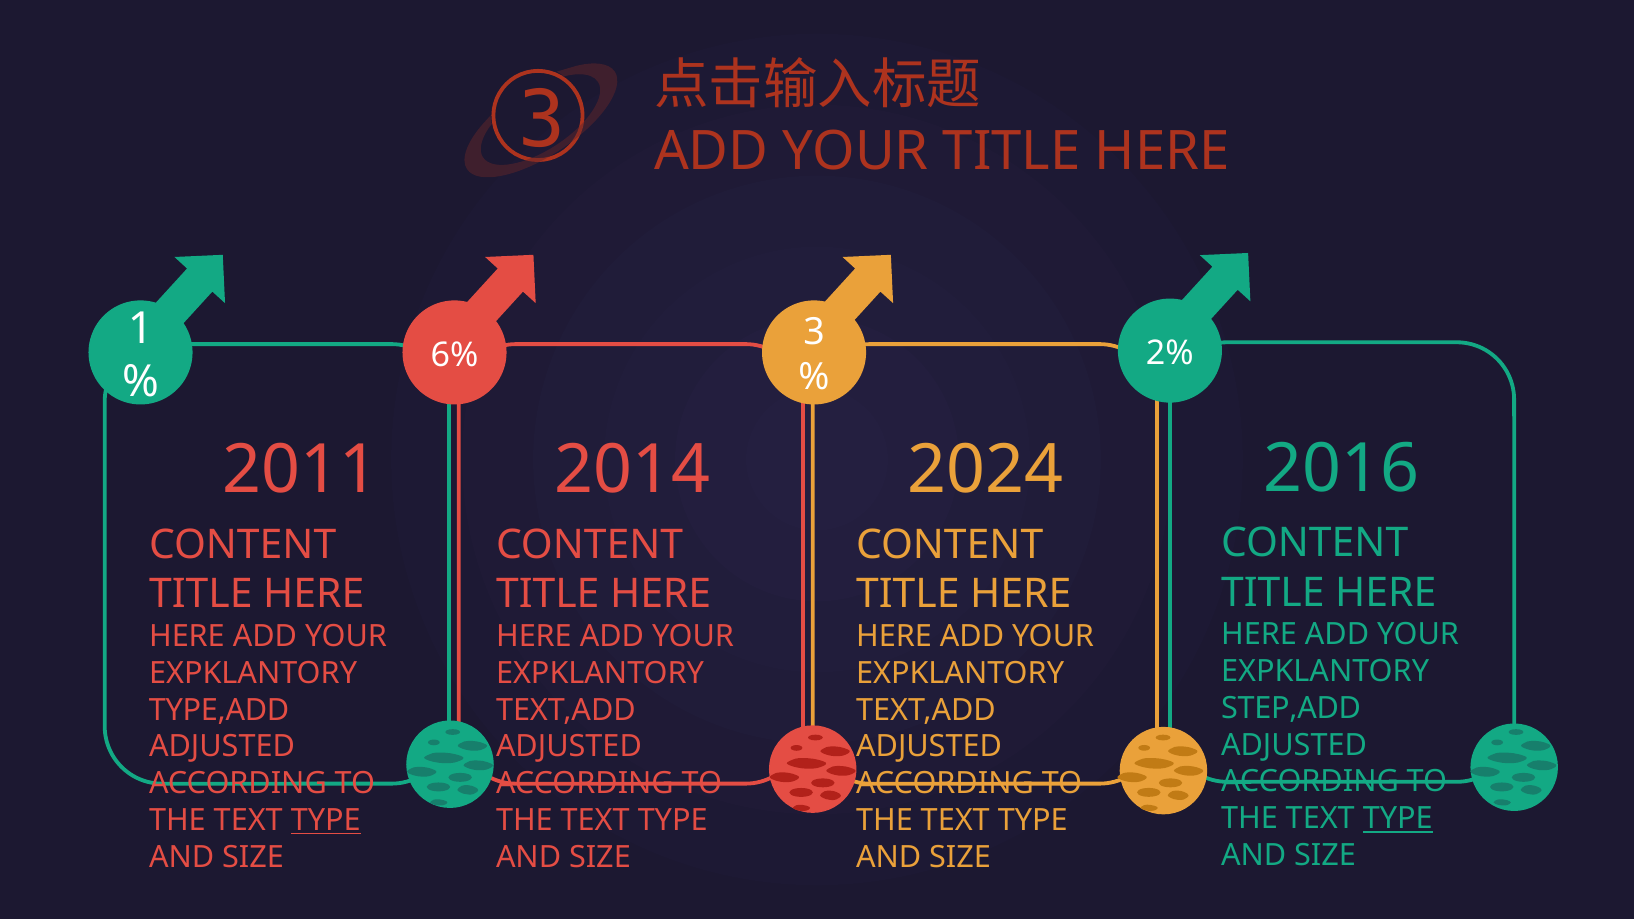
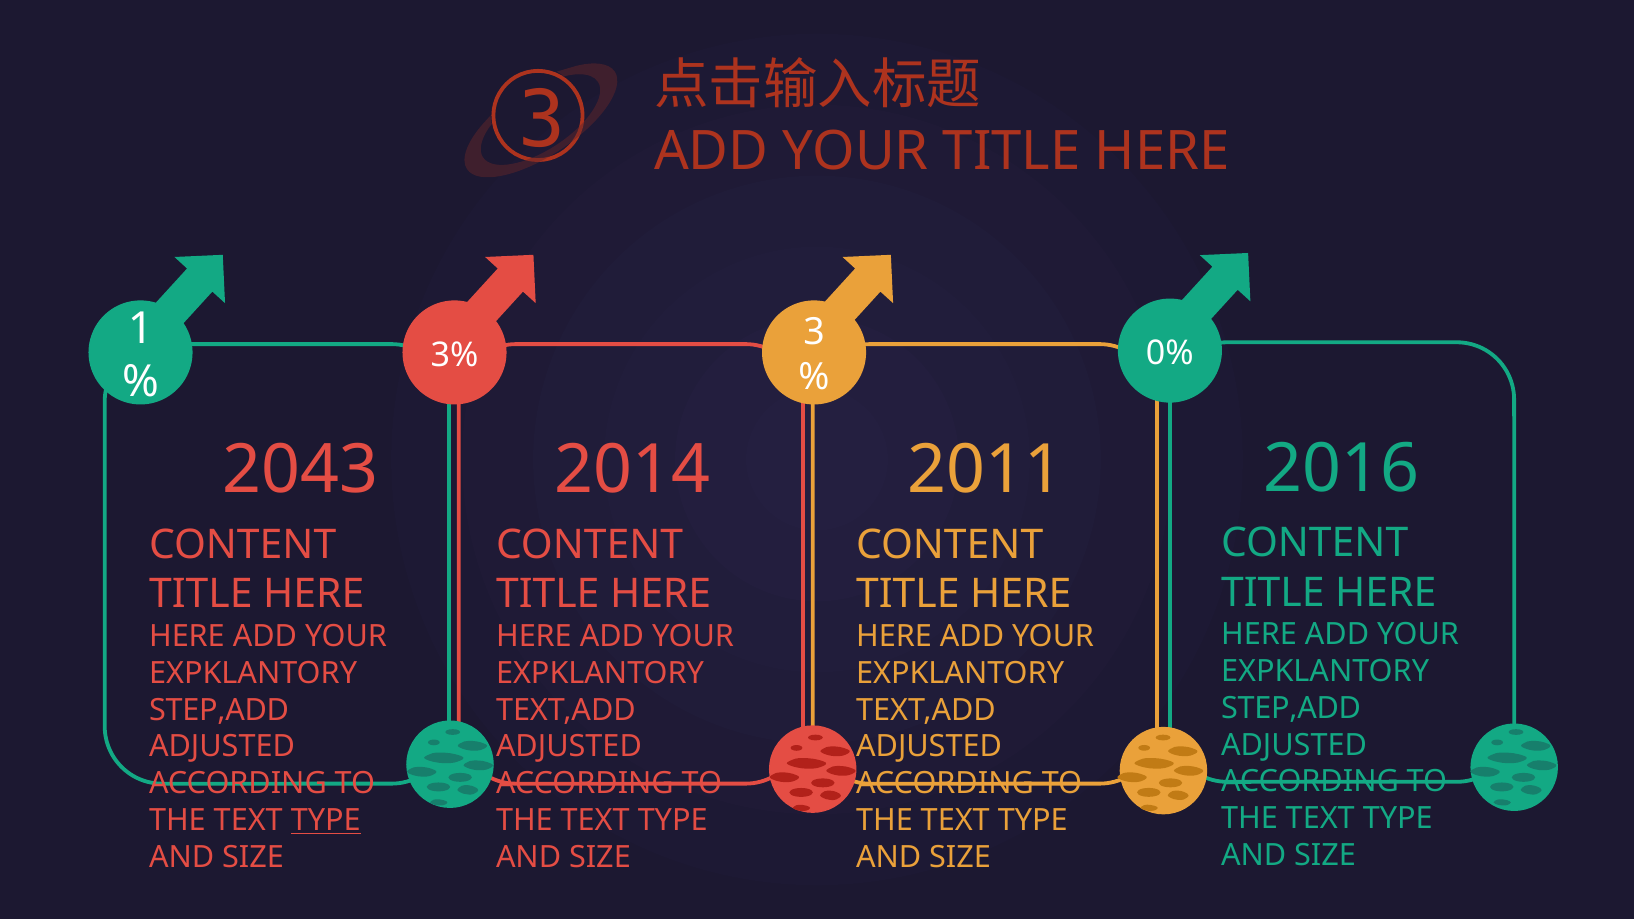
2%: 2% -> 0%
6%: 6% -> 3%
2011: 2011 -> 2043
2024: 2024 -> 2011
TYPE,ADD at (219, 710): TYPE,ADD -> STEP,ADD
TYPE at (1398, 819) underline: present -> none
